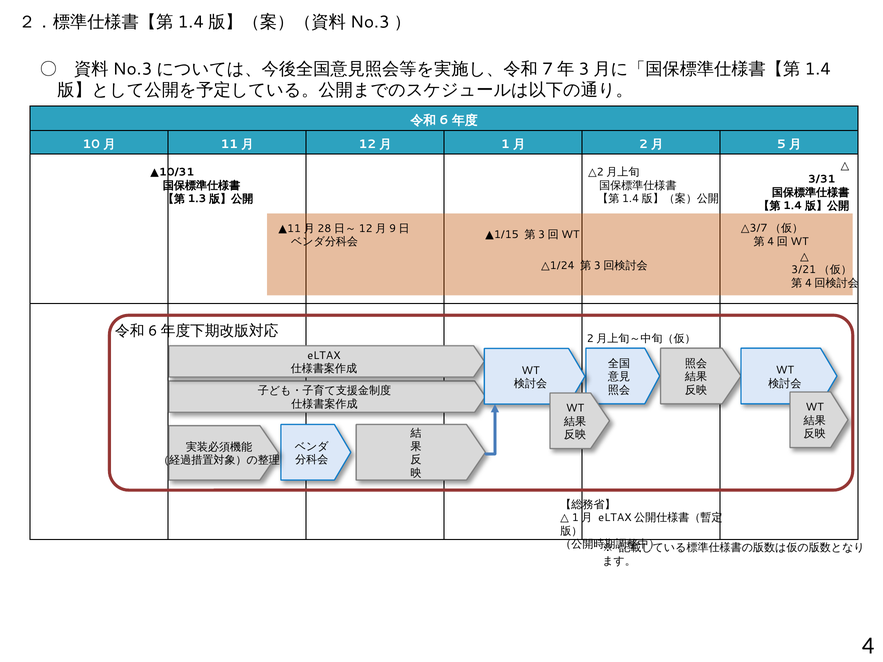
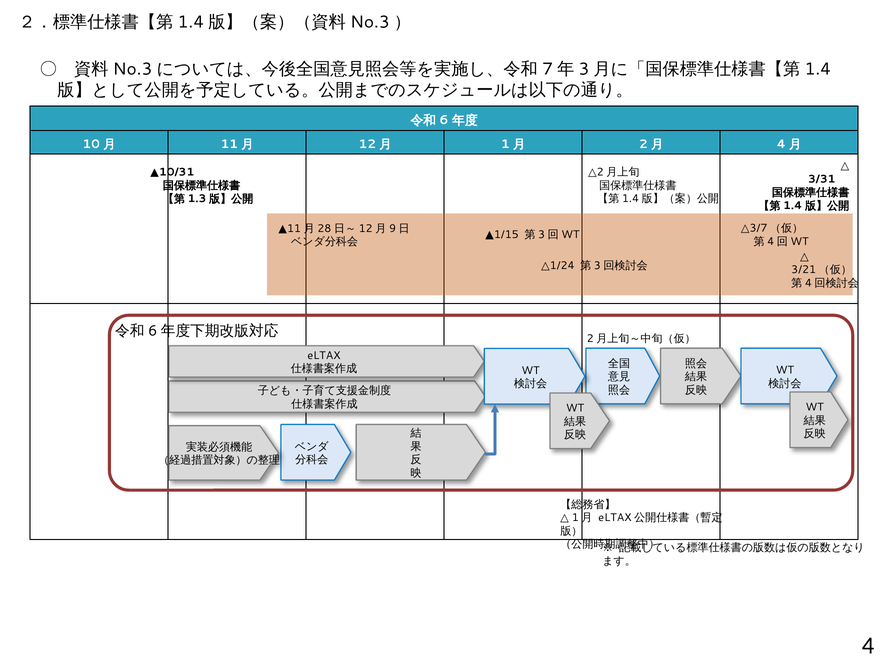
5 at (781, 144): 5 -> 4
